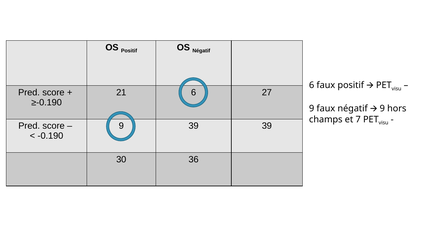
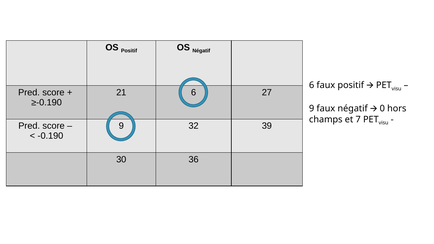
négatif 9: 9 -> 0
39 at (194, 126): 39 -> 32
